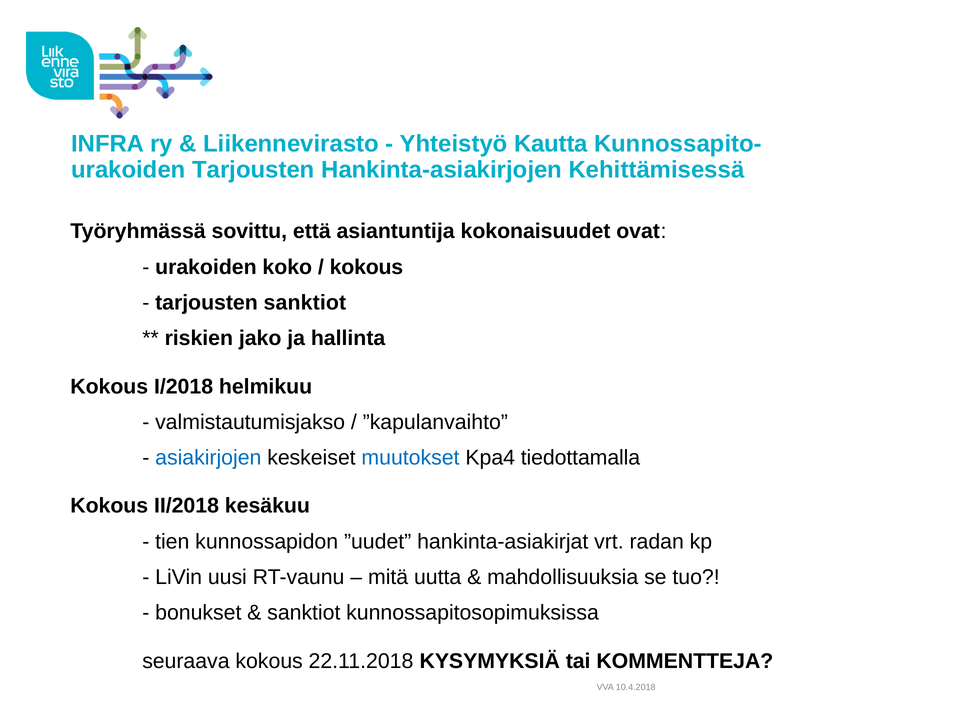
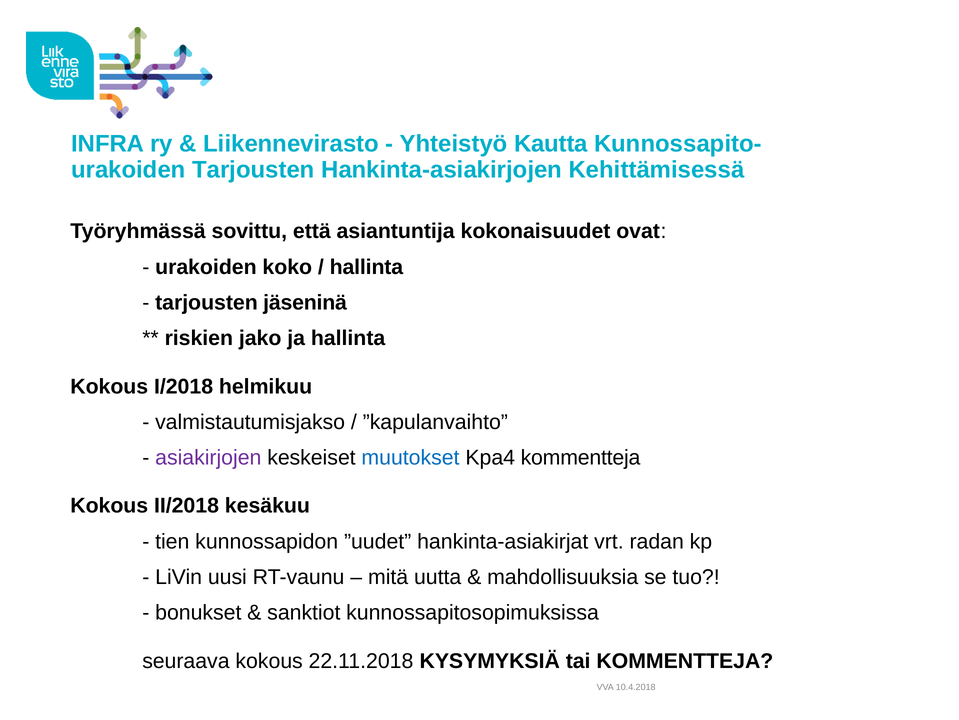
kokous at (366, 267): kokous -> hallinta
tarjousten sanktiot: sanktiot -> jäseninä
asiakirjojen colour: blue -> purple
Kpa4 tiedottamalla: tiedottamalla -> kommentteja
